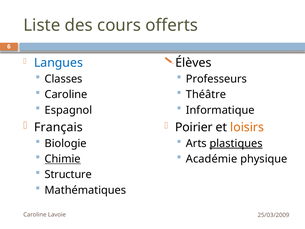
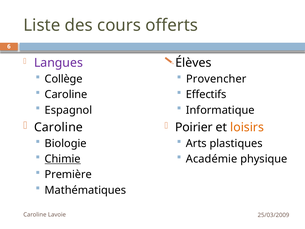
Langues colour: blue -> purple
Classes: Classes -> Collège
Professeurs: Professeurs -> Provencher
Théâtre: Théâtre -> Effectifs
Français at (58, 127): Français -> Caroline
plastiques underline: present -> none
Structure: Structure -> Première
